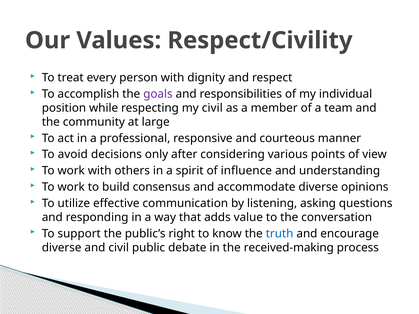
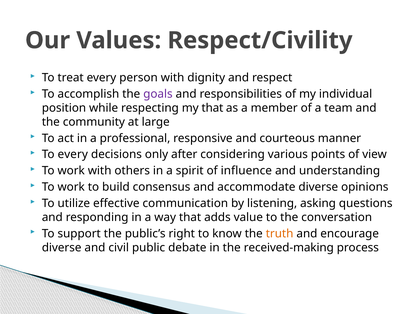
my civil: civil -> that
To avoid: avoid -> every
truth colour: blue -> orange
